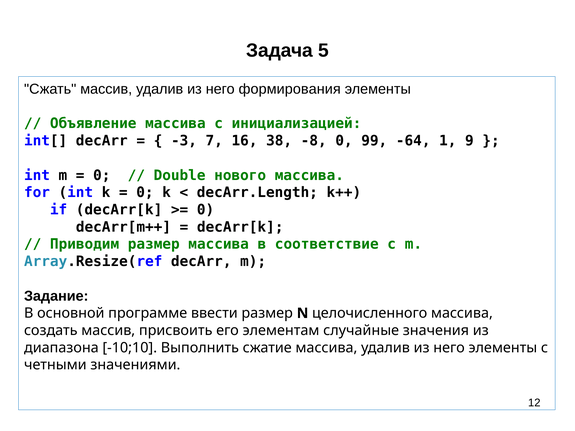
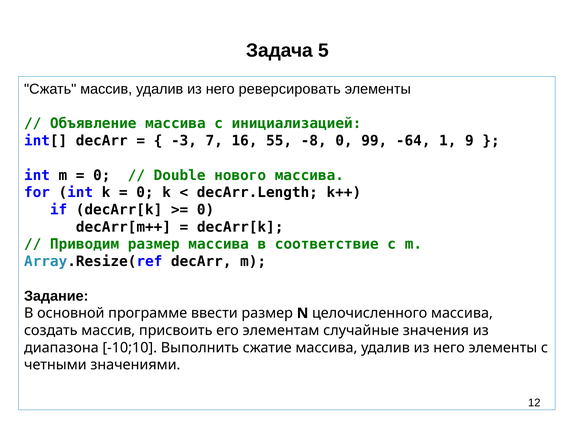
формирования: формирования -> реверсировать
38: 38 -> 55
